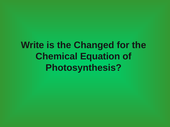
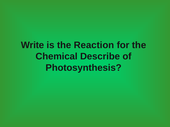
Changed: Changed -> Reaction
Equation: Equation -> Describe
